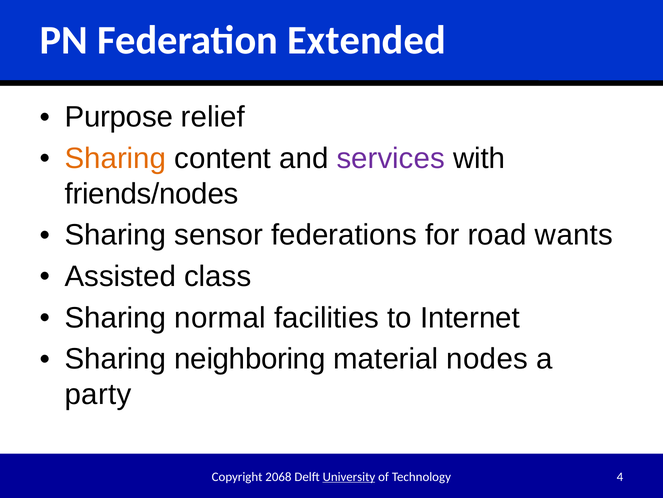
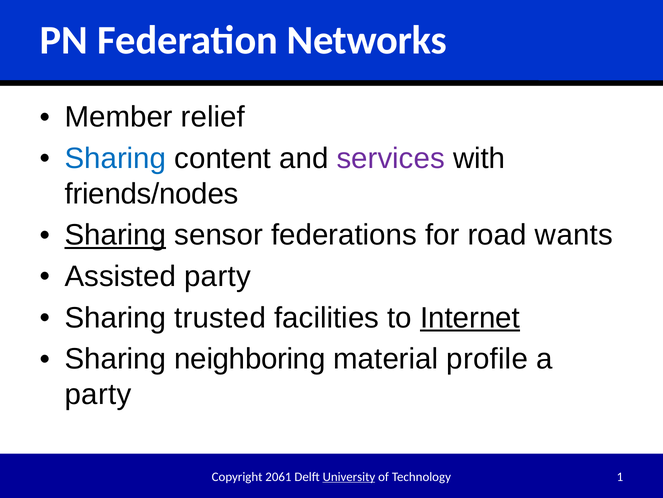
Extended: Extended -> Networks
Purpose: Purpose -> Member
Sharing at (115, 158) colour: orange -> blue
Sharing at (115, 235) underline: none -> present
Assisted class: class -> party
normal: normal -> trusted
Internet underline: none -> present
nodes: nodes -> profile
2068: 2068 -> 2061
4: 4 -> 1
